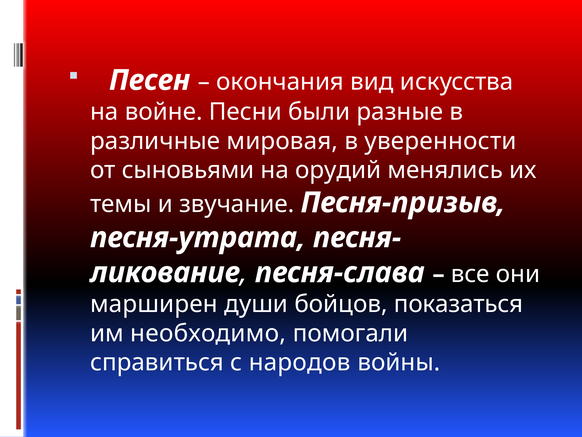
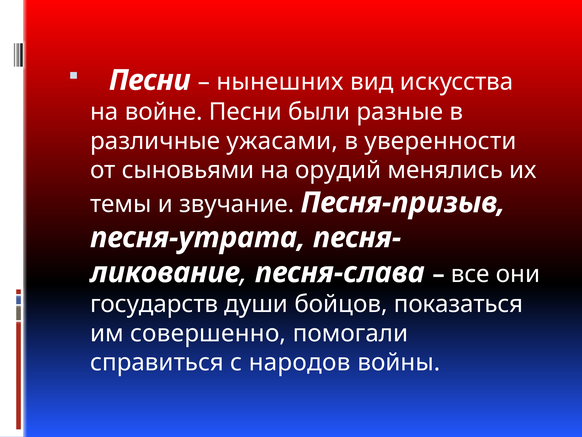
Песен at (150, 80): Песен -> Песни
окончания: окончания -> нынешних
мировая: мировая -> ужасами
марширен: марширен -> государств
необходимо: необходимо -> совершенно
